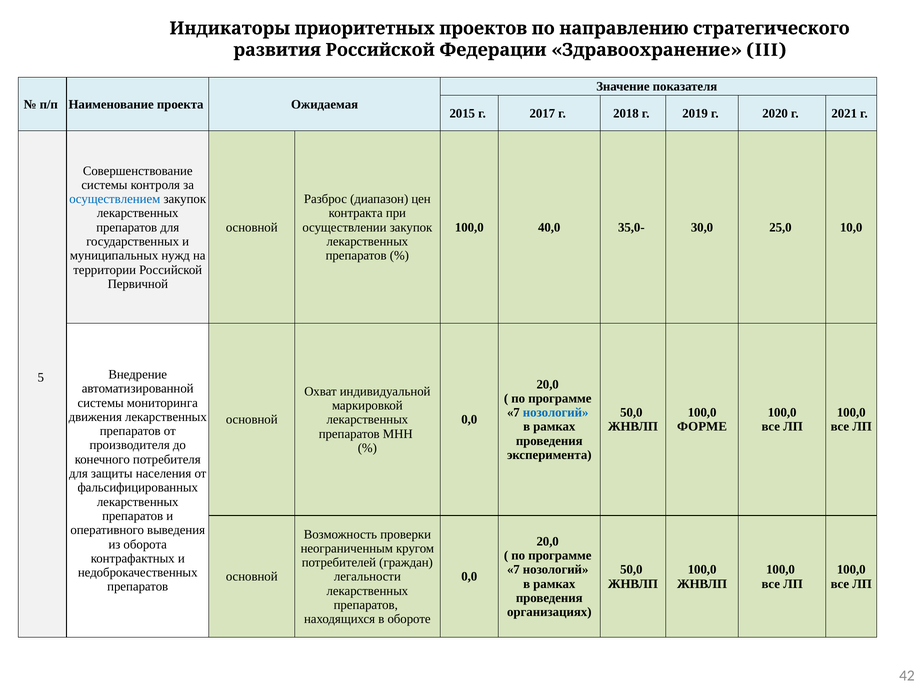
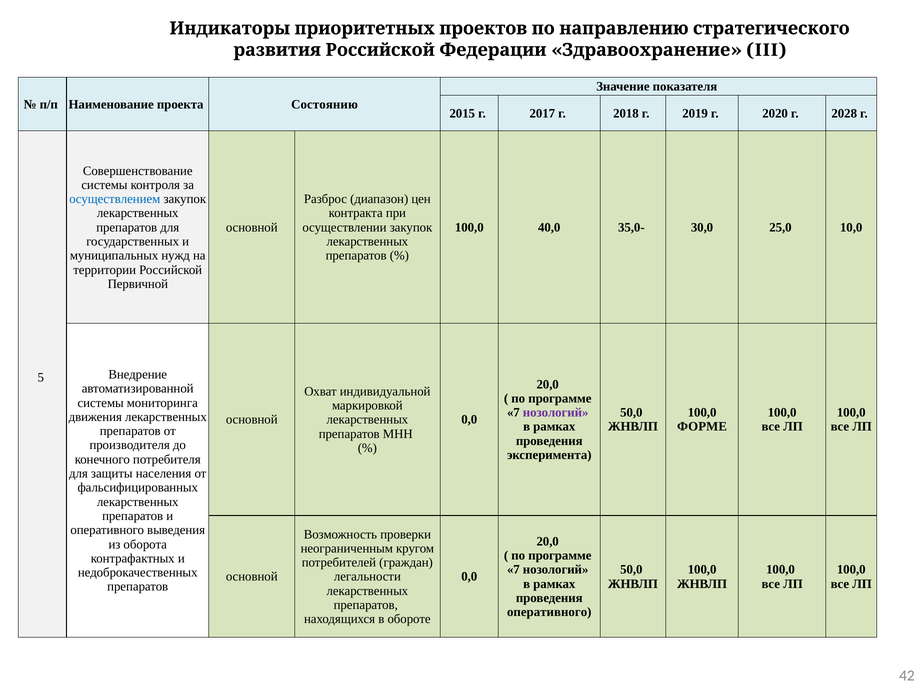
Ожидаемая: Ожидаемая -> Состоянию
2021: 2021 -> 2028
нозологий at (556, 413) colour: blue -> purple
организациях at (549, 612): организациях -> оперативного
